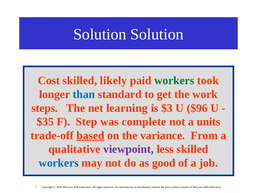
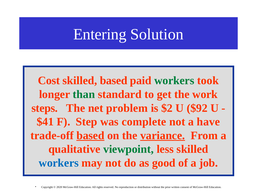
Solution at (100, 34): Solution -> Entering
skilled likely: likely -> based
than colour: blue -> green
learning: learning -> problem
$3: $3 -> $2
$96: $96 -> $92
$35: $35 -> $41
units: units -> have
variance underline: none -> present
viewpoint colour: purple -> green
